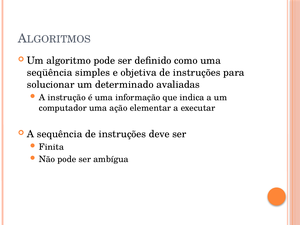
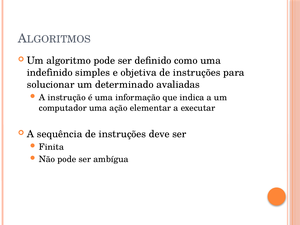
seqüência: seqüência -> indefinido
